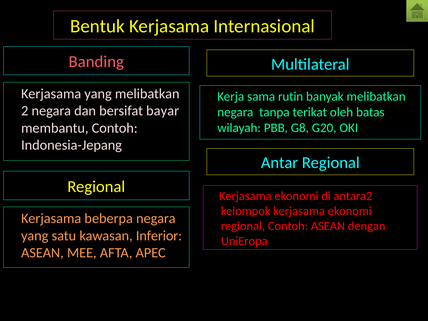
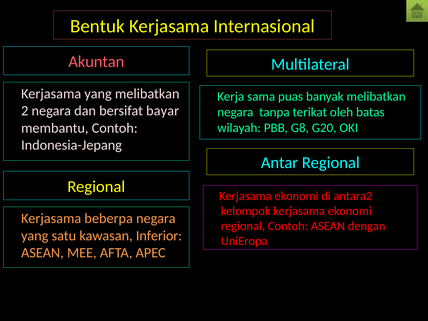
Banding: Banding -> Akuntan
rutin: rutin -> puas
